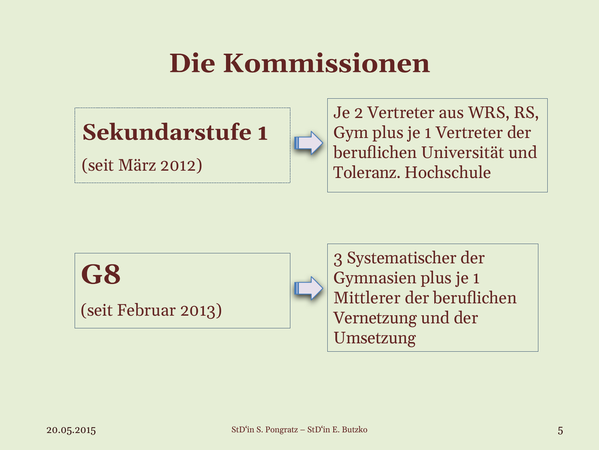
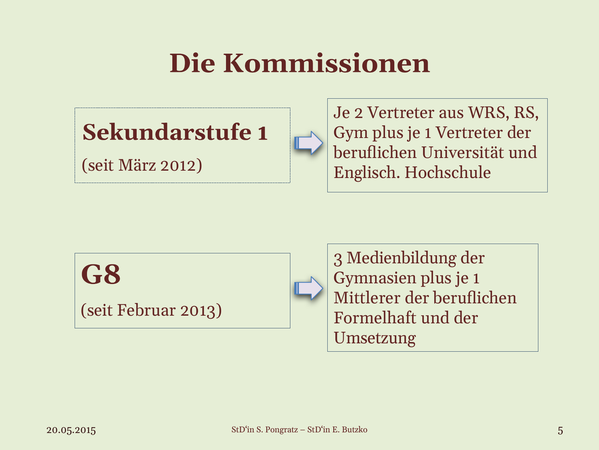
Toleranz: Toleranz -> Englisch
Systematischer: Systematischer -> Medienbildung
Vernetzung: Vernetzung -> Formelhaft
